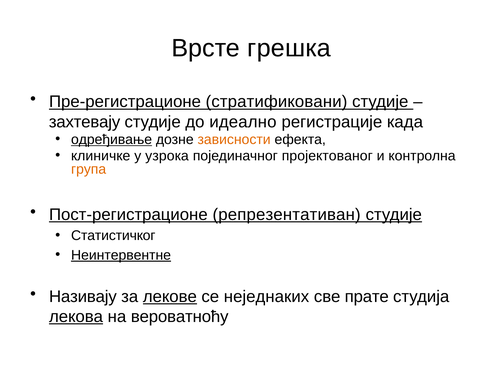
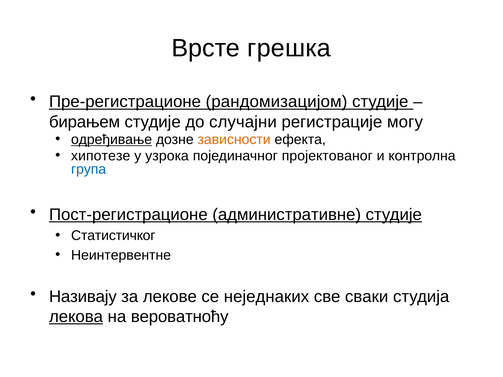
стратификовани: стратификовани -> рандомизацијом
захтевају: захтевају -> бирањем
идеално: идеално -> случајни
када: када -> могу
клиничке: клиничке -> хипотезе
група colour: orange -> blue
репрезентативан: репрезентативан -> административне
Неинтервентне underline: present -> none
лекове underline: present -> none
прате: прате -> сваки
